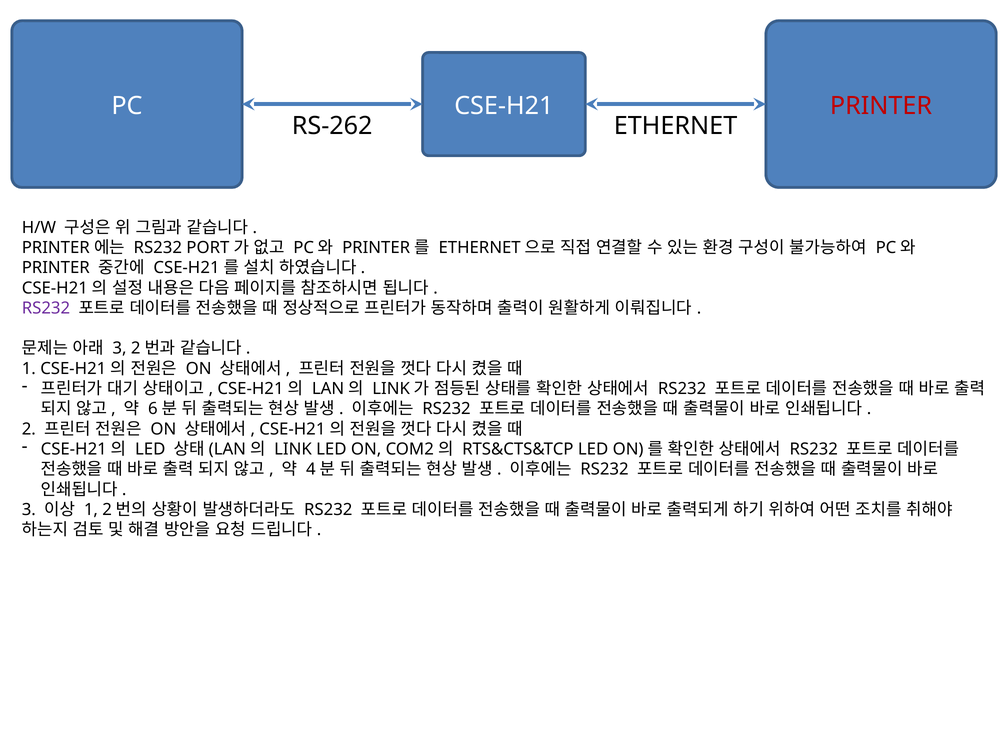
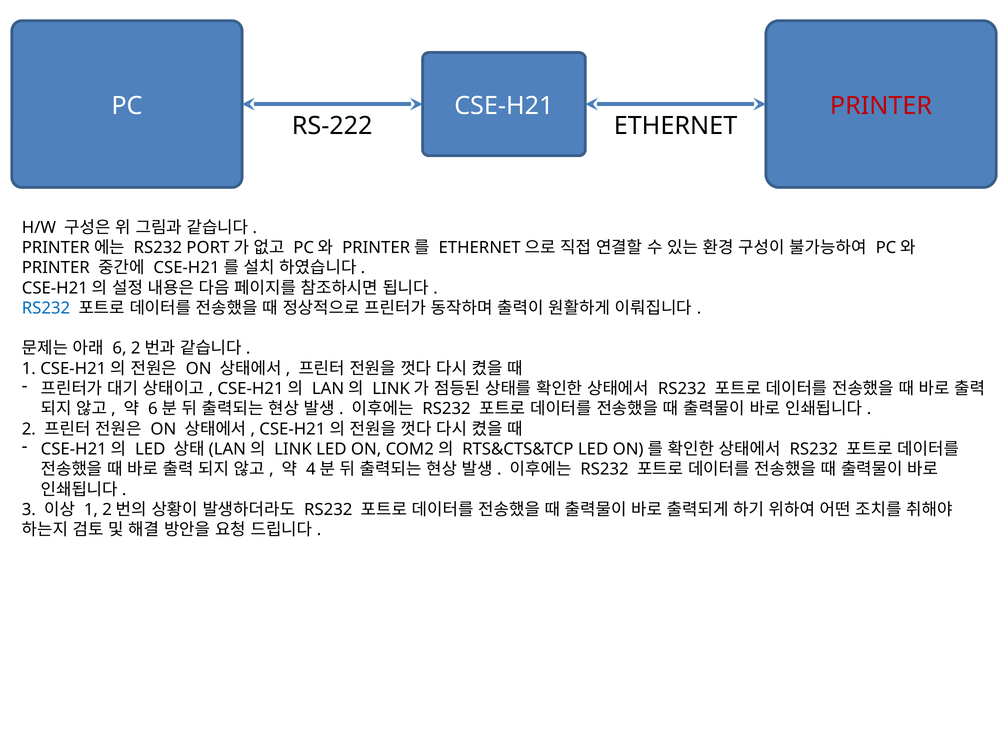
RS-262: RS-262 -> RS-222
RS232 at (46, 308) colour: purple -> blue
3 at (120, 348): 3 -> 6
